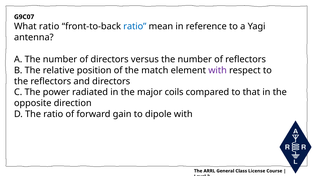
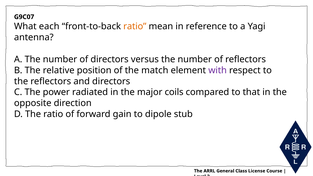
What ratio: ratio -> each
ratio at (135, 26) colour: blue -> orange
dipole with: with -> stub
